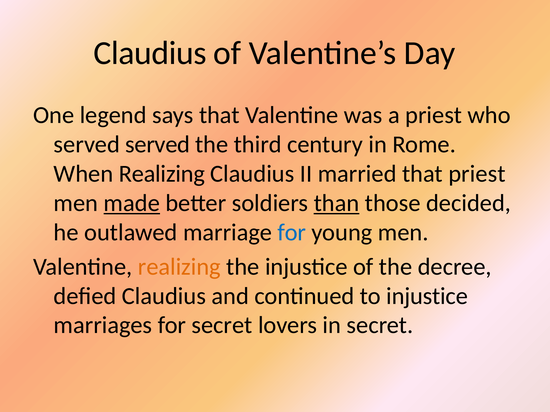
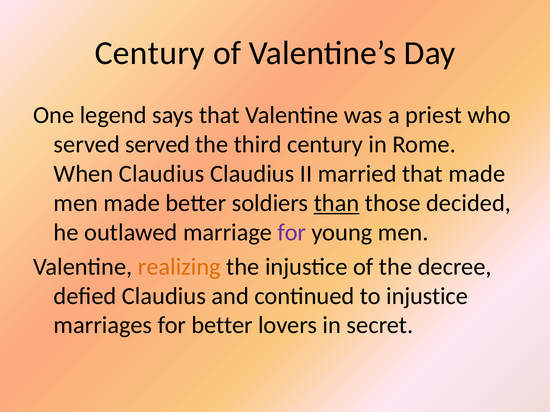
Claudius at (150, 53): Claudius -> Century
When Realizing: Realizing -> Claudius
that priest: priest -> made
made at (132, 203) underline: present -> none
for at (292, 233) colour: blue -> purple
for secret: secret -> better
